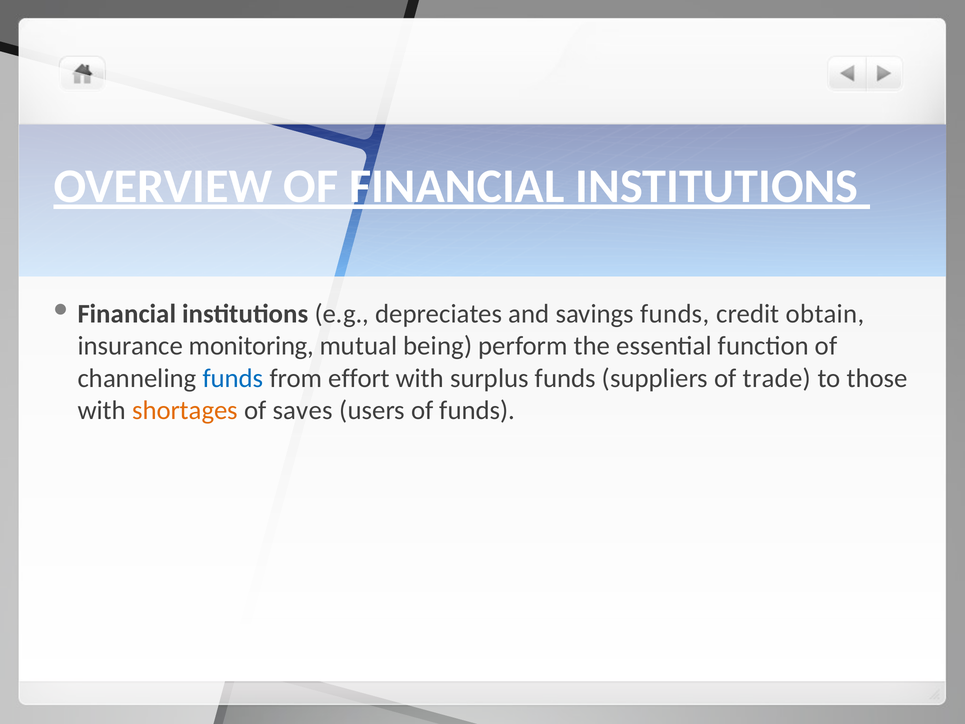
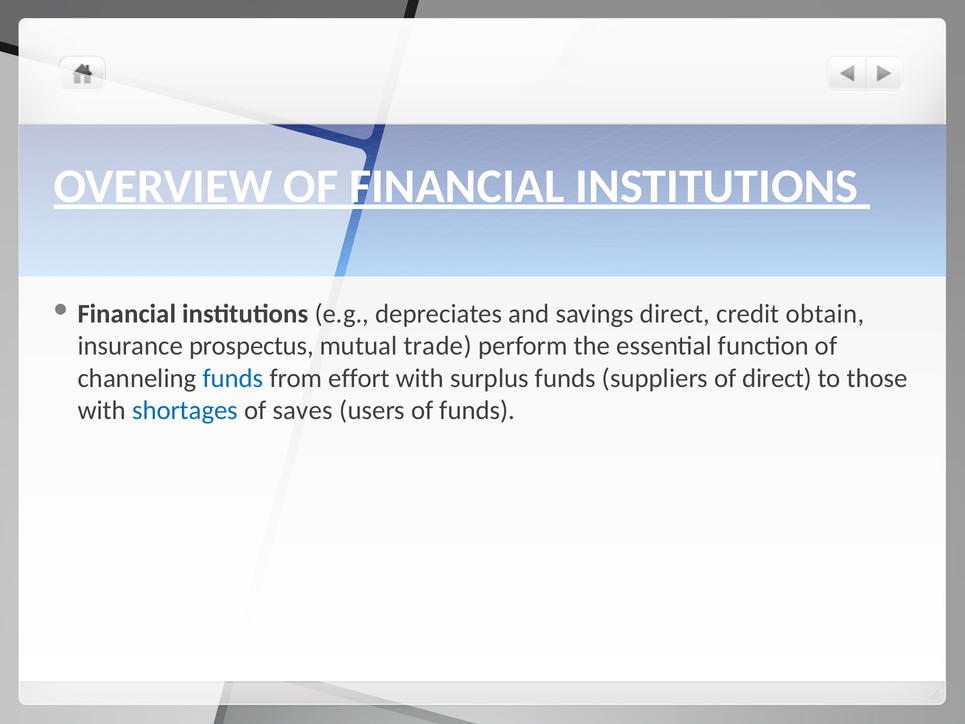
savings funds: funds -> direct
monitoring: monitoring -> prospectus
being: being -> trade
of trade: trade -> direct
shortages colour: orange -> blue
